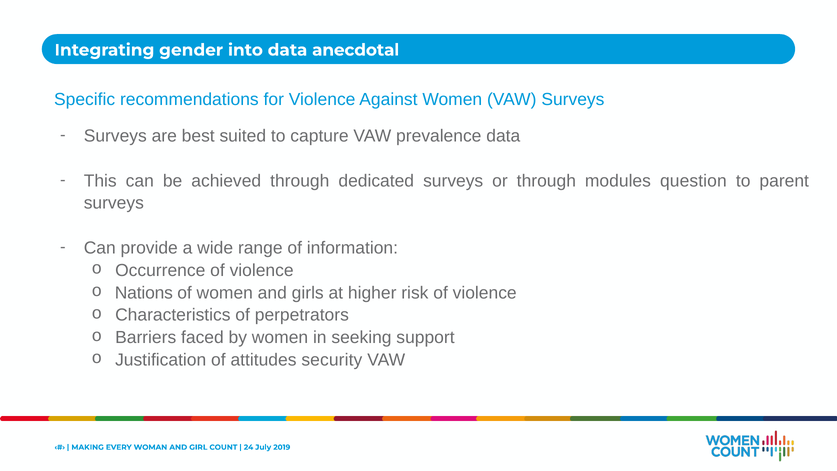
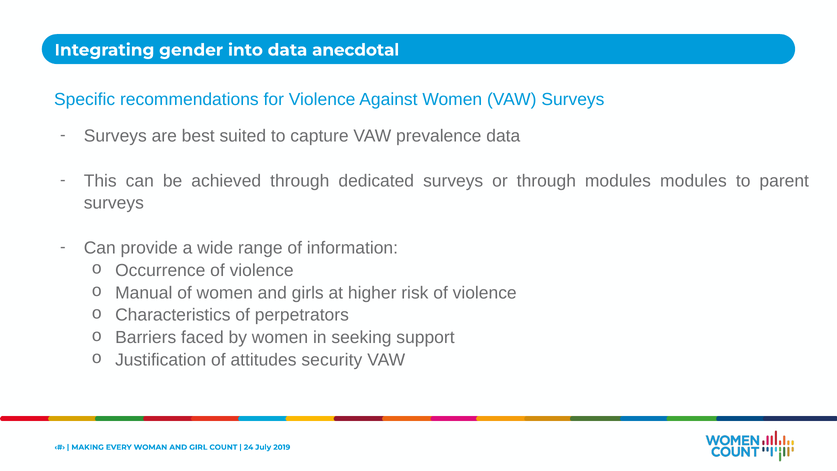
modules question: question -> modules
Nations: Nations -> Manual
